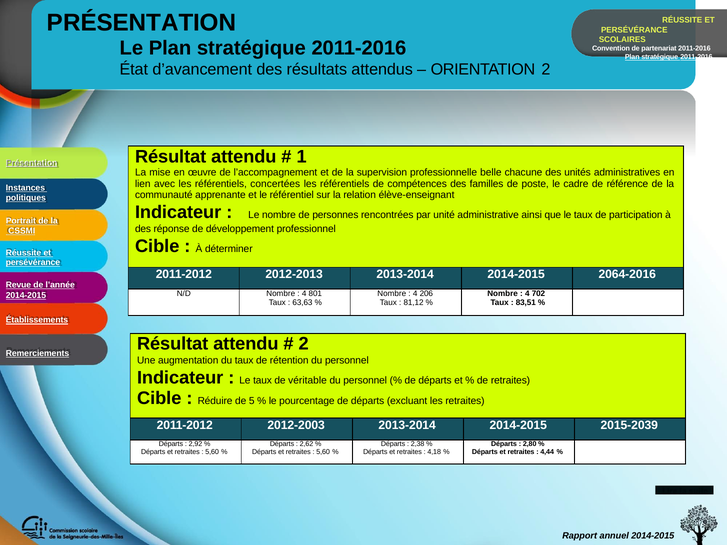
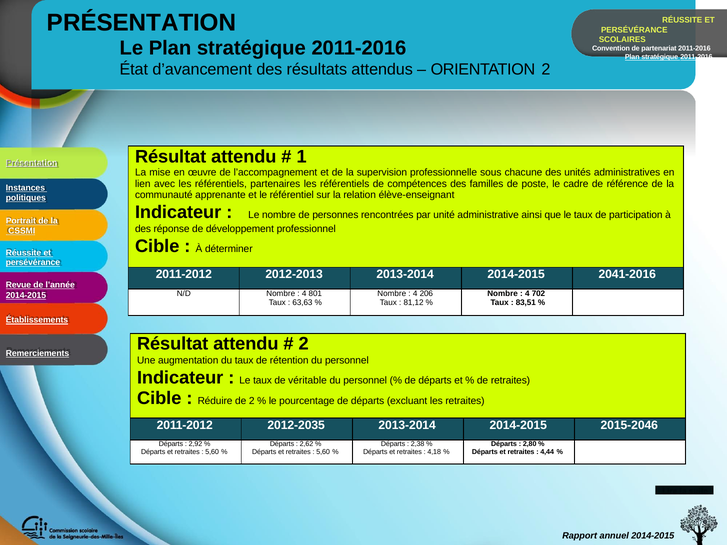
belle: belle -> sous
concertées: concertées -> partenaires
2064-2016: 2064-2016 -> 2041-2016
de 5: 5 -> 2
2012-2003: 2012-2003 -> 2012-2035
2015-2039: 2015-2039 -> 2015-2046
